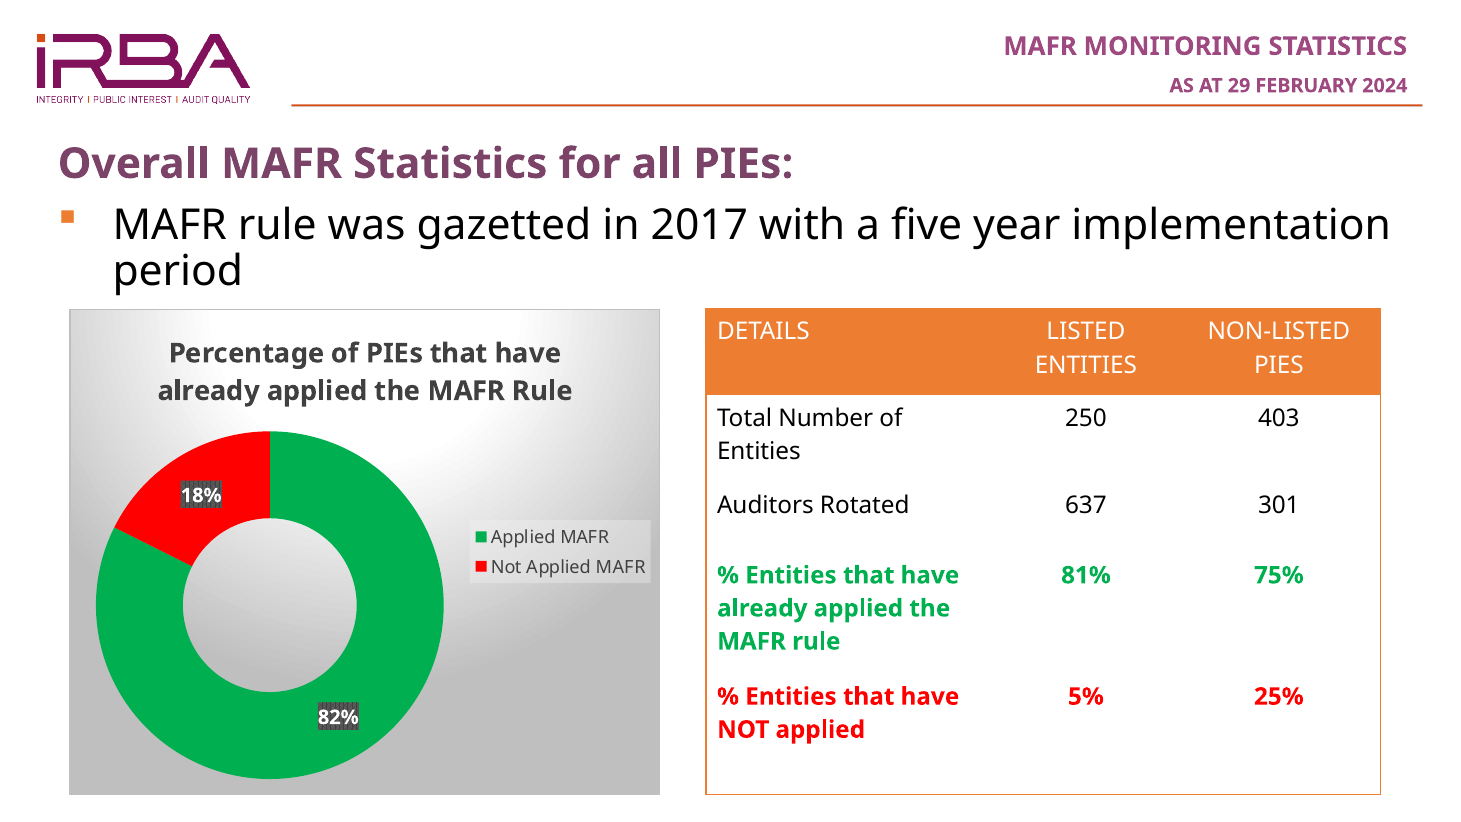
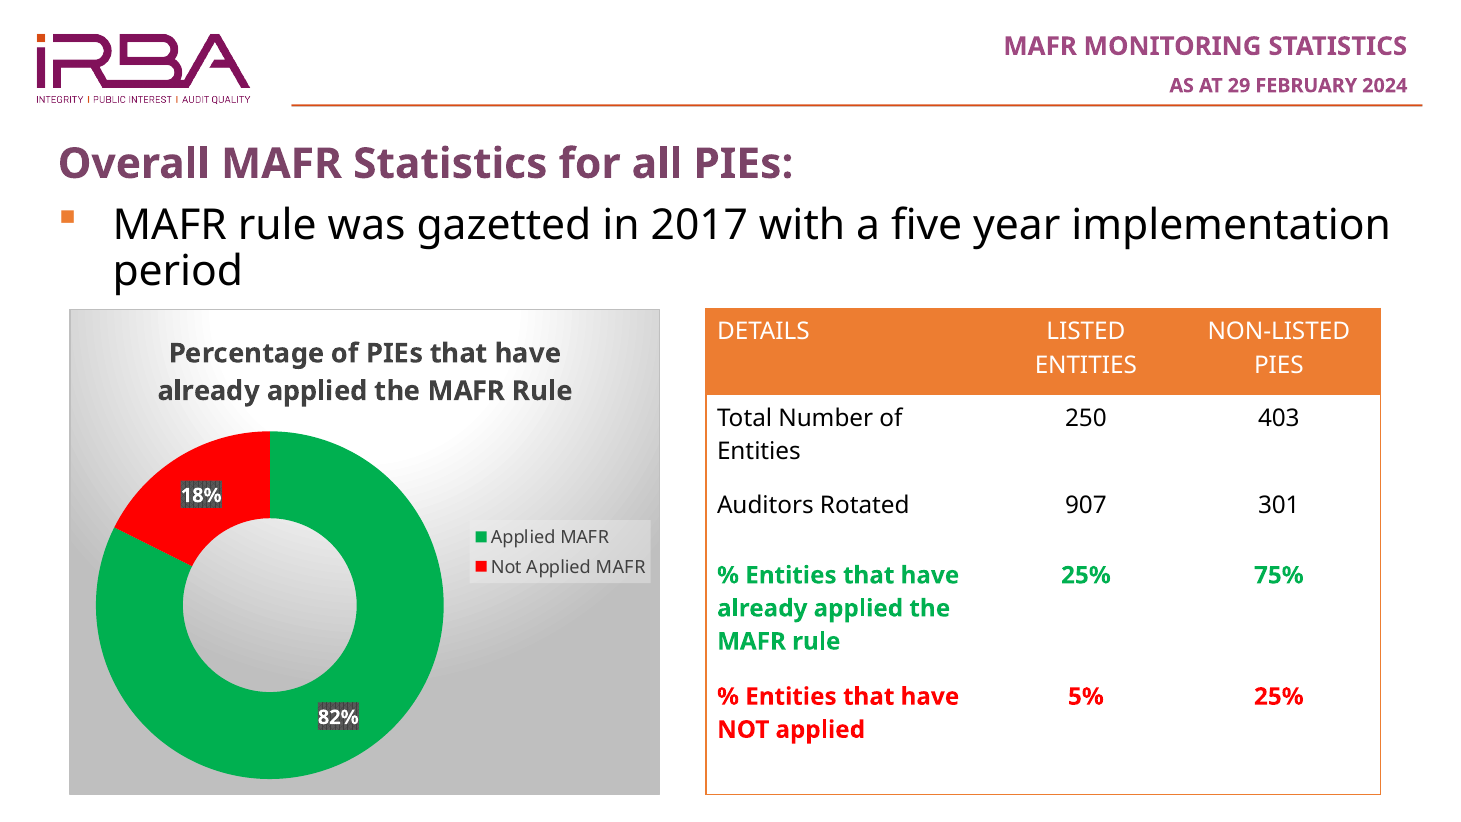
637: 637 -> 907
81% at (1086, 575): 81% -> 25%
